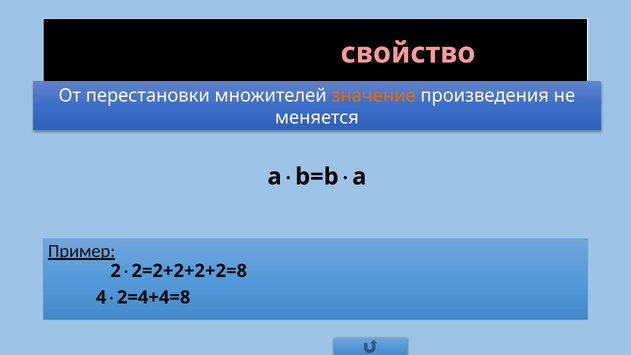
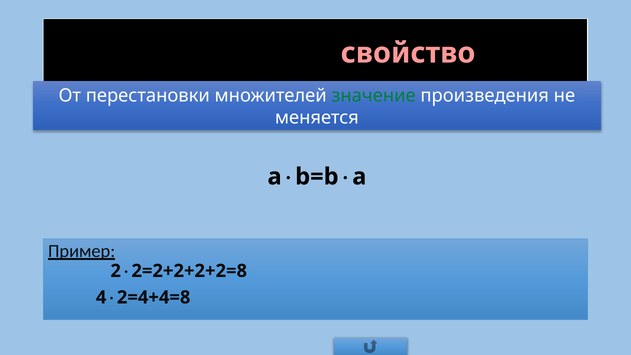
значение colour: orange -> green
